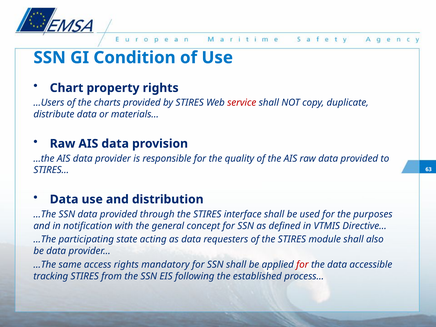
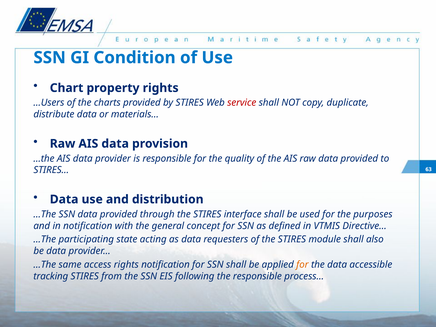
rights mandatory: mandatory -> notification
for at (302, 265) colour: red -> orange
the established: established -> responsible
